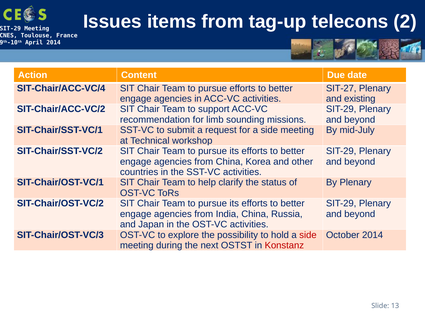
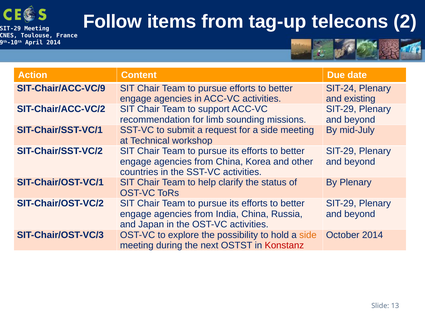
Issues: Issues -> Follow
SIT-Chair/ACC-VC/4: SIT-Chair/ACC-VC/4 -> SIT-Chair/ACC-VC/9
SIT-27: SIT-27 -> SIT-24
side at (308, 235) colour: red -> orange
